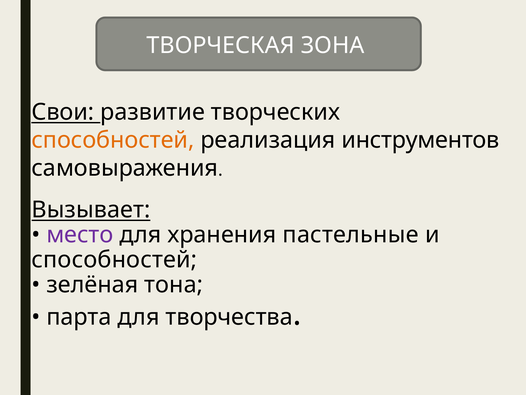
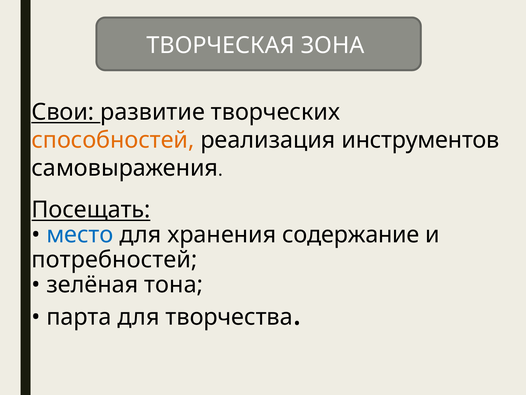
Вызывает: Вызывает -> Посещать
место colour: purple -> blue
пастельные: пастельные -> содержание
способностей at (114, 259): способностей -> потребностей
